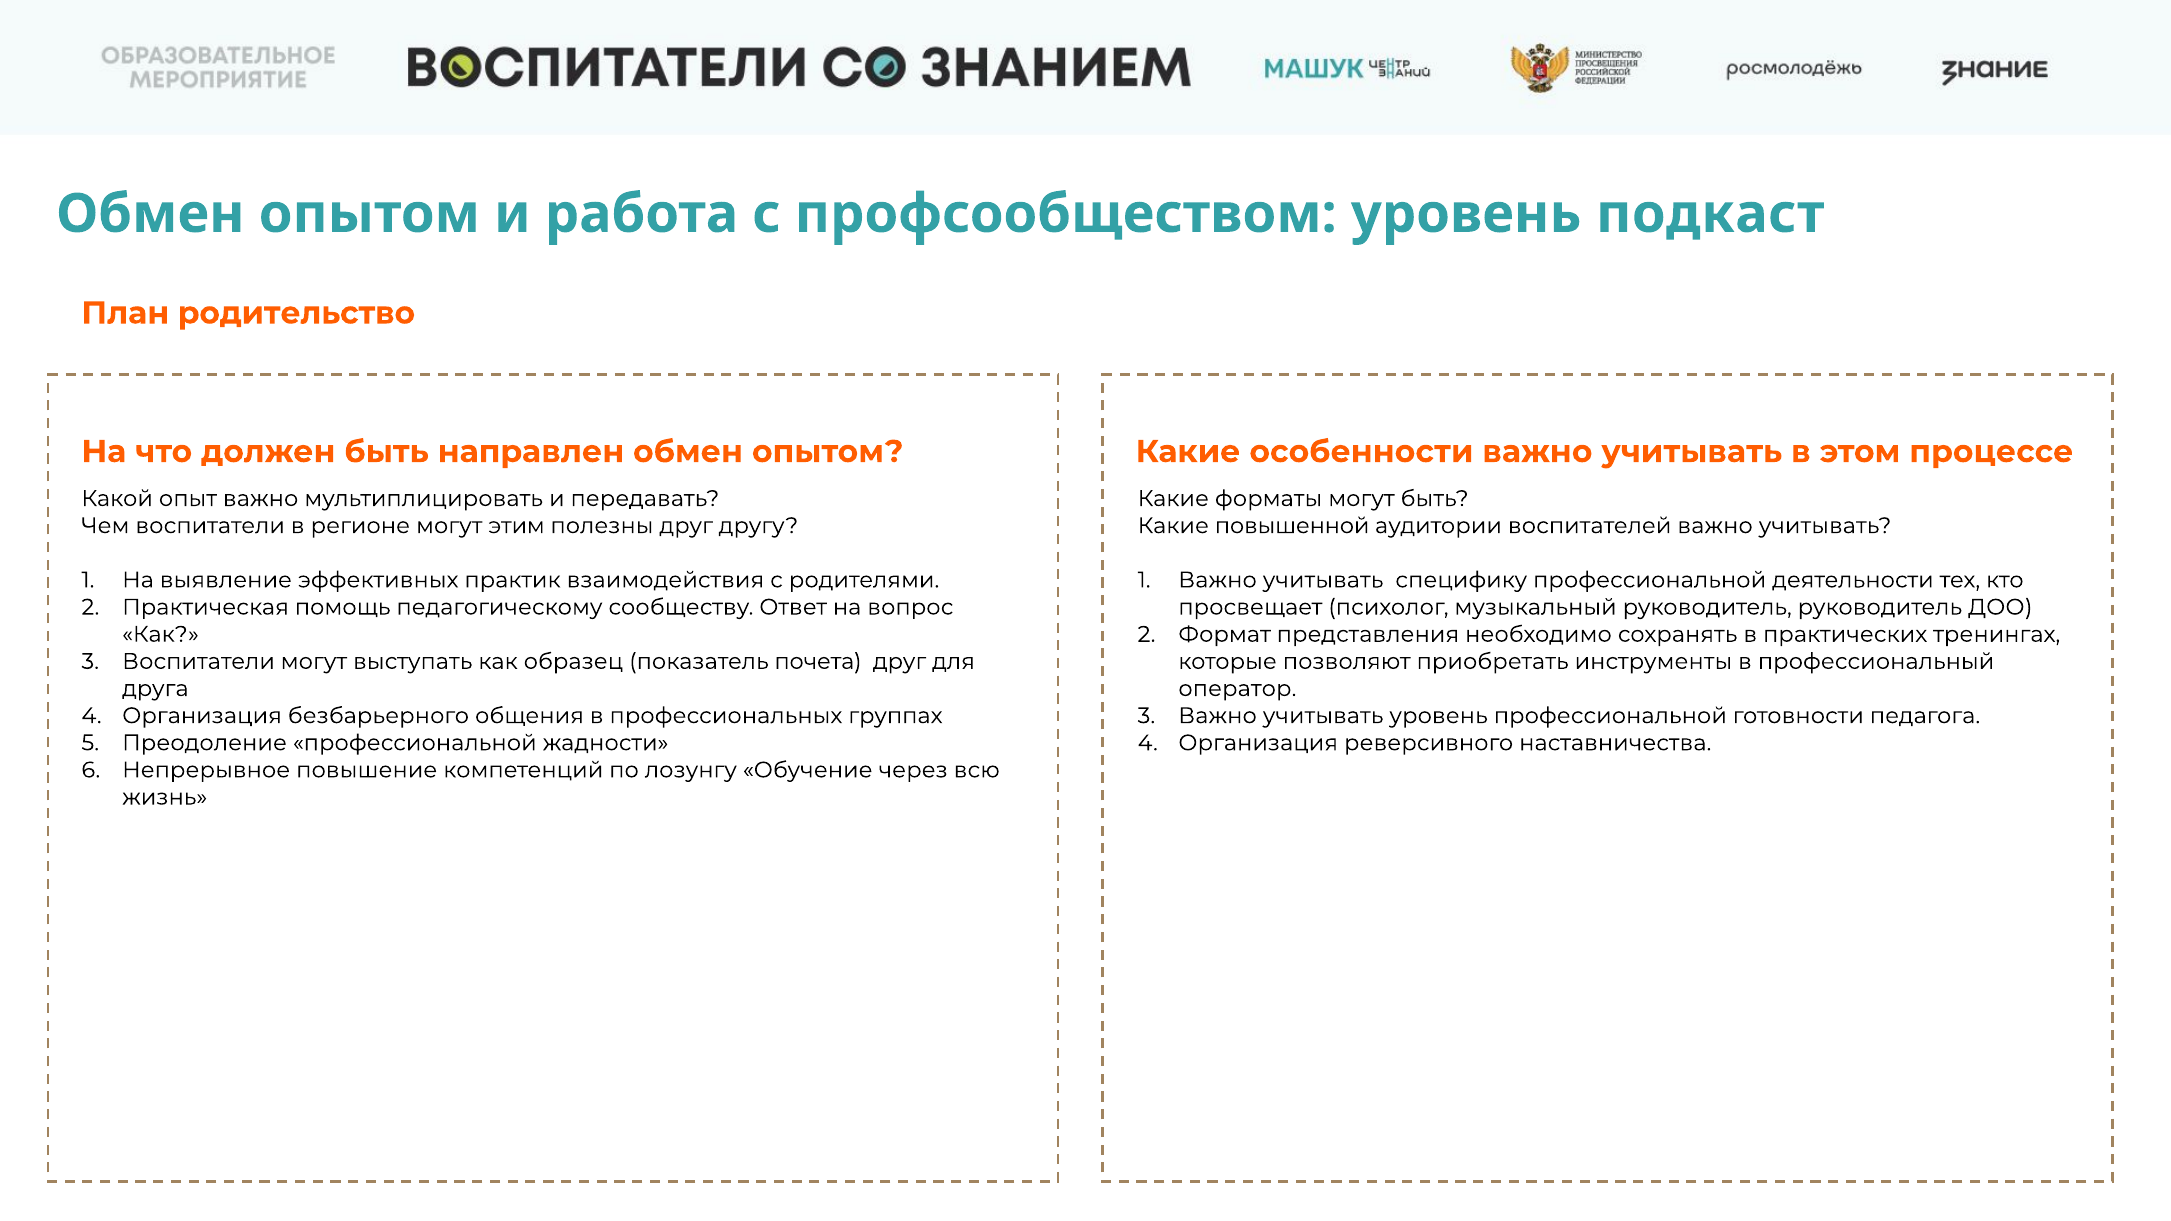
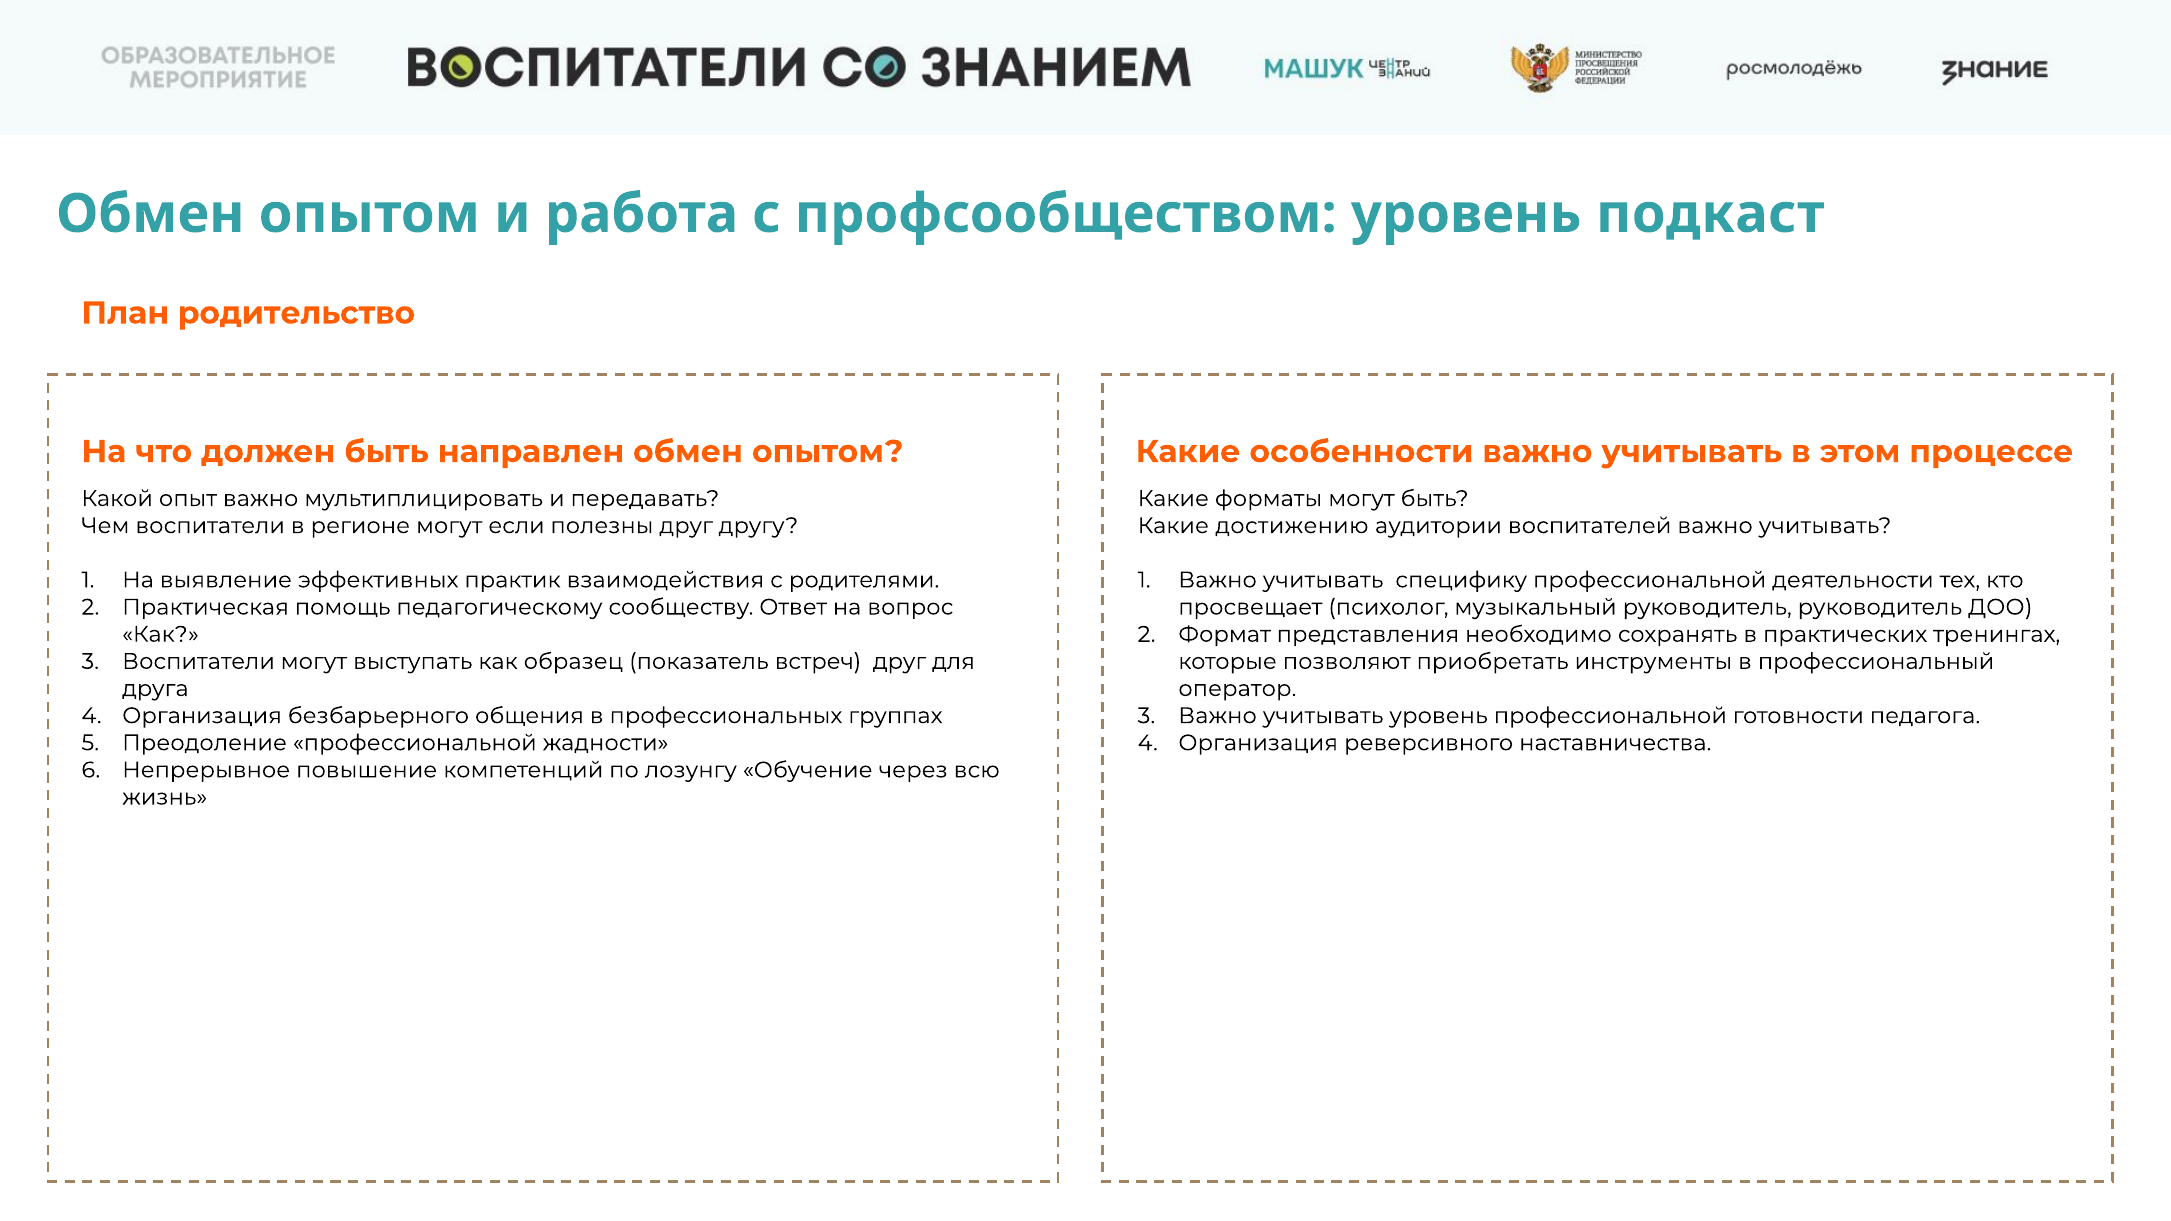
этим: этим -> если
повышенной: повышенной -> достижению
почета: почета -> встреч
